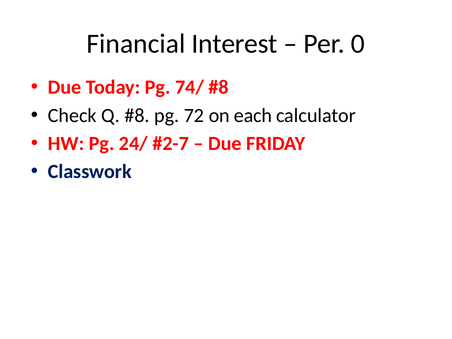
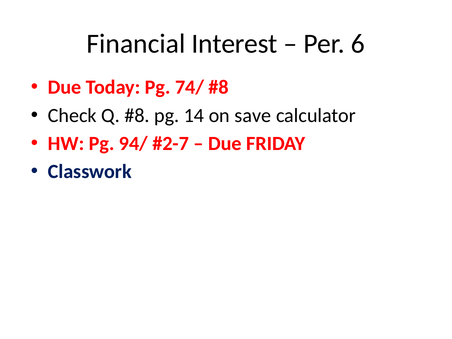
0: 0 -> 6
72: 72 -> 14
each: each -> save
24/: 24/ -> 94/
